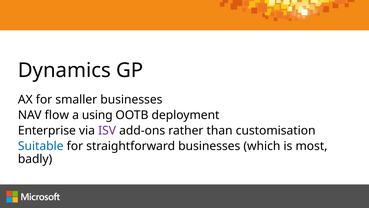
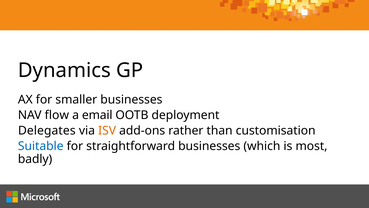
using: using -> email
Enterprise: Enterprise -> Delegates
ISV colour: purple -> orange
